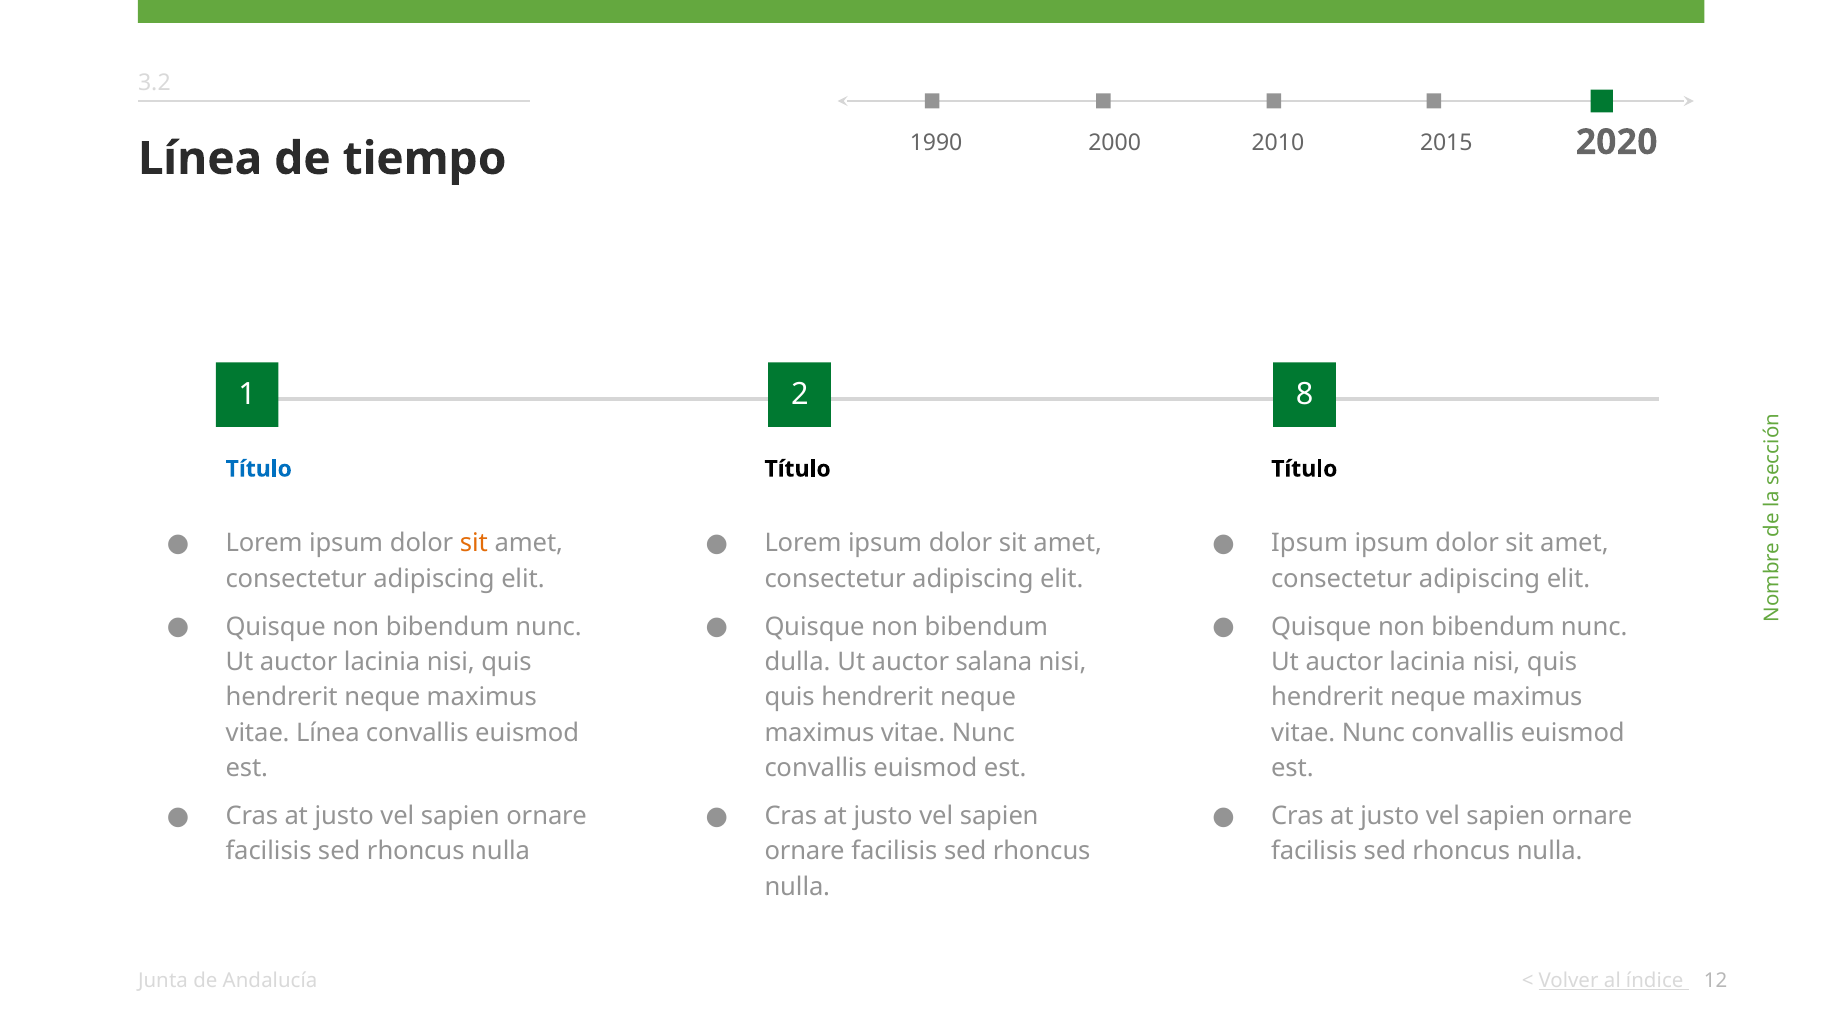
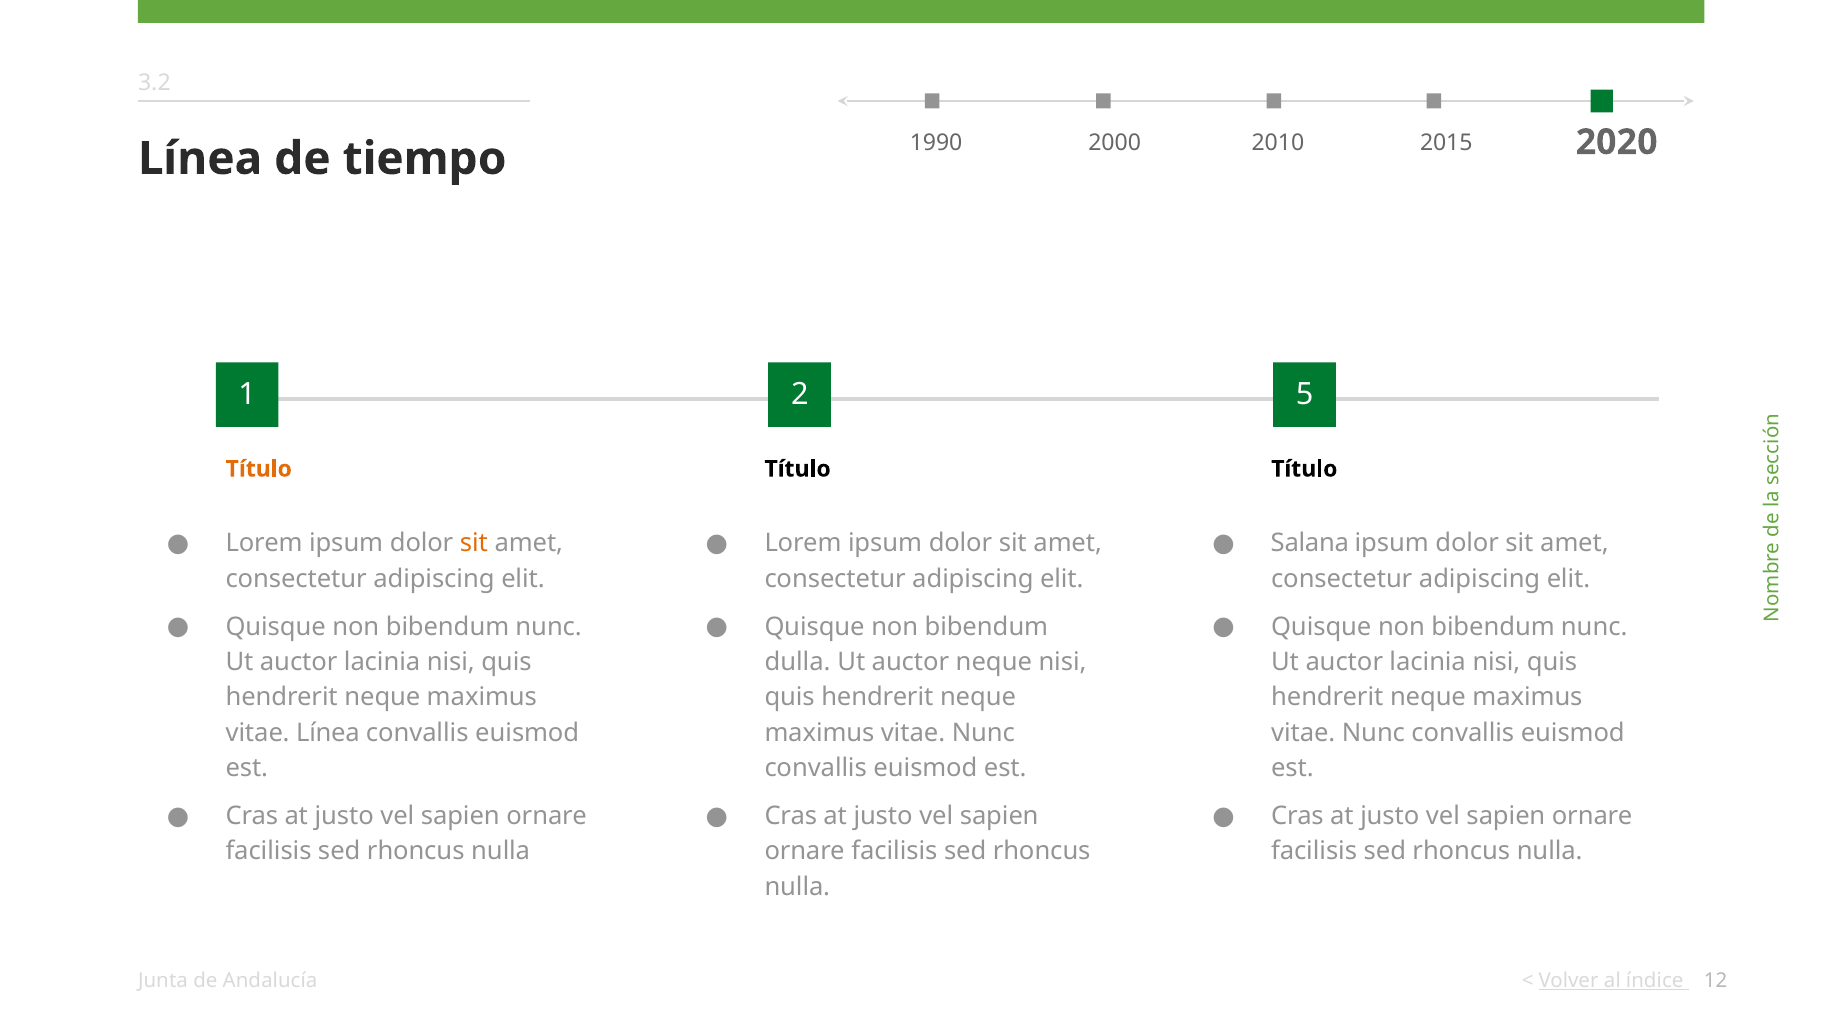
8: 8 -> 5
Título at (259, 469) colour: blue -> orange
Ipsum at (1310, 543): Ipsum -> Salana
auctor salana: salana -> neque
